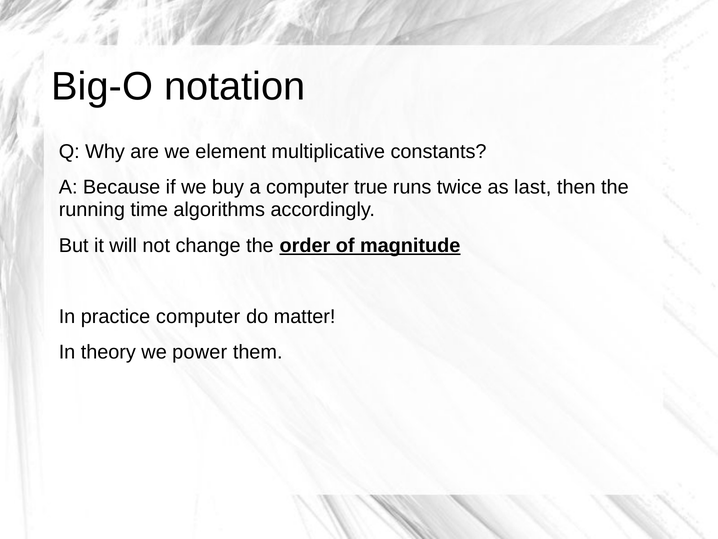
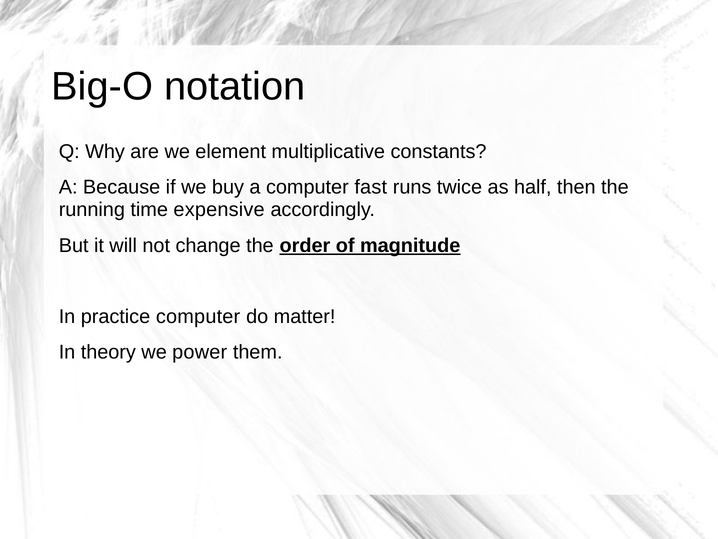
true: true -> fast
last: last -> half
algorithms: algorithms -> expensive
